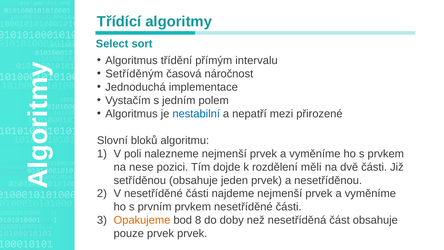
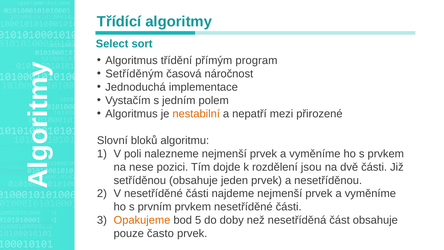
intervalu: intervalu -> program
nestabilní colour: blue -> orange
měli: měli -> jsou
8: 8 -> 5
pouze prvek: prvek -> často
